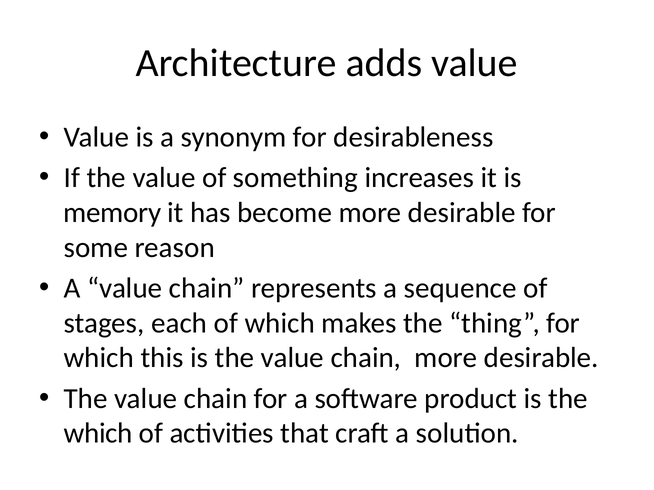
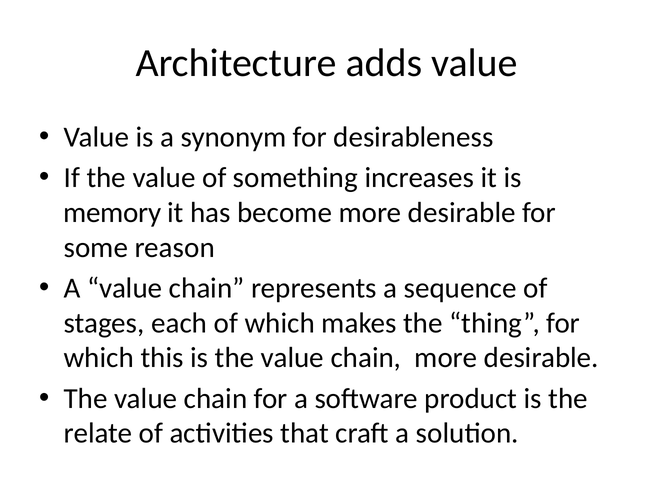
which at (98, 434): which -> relate
